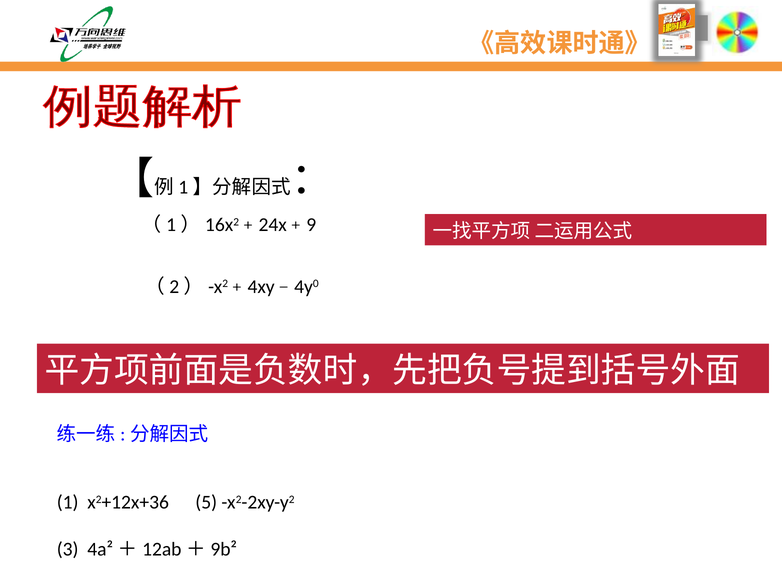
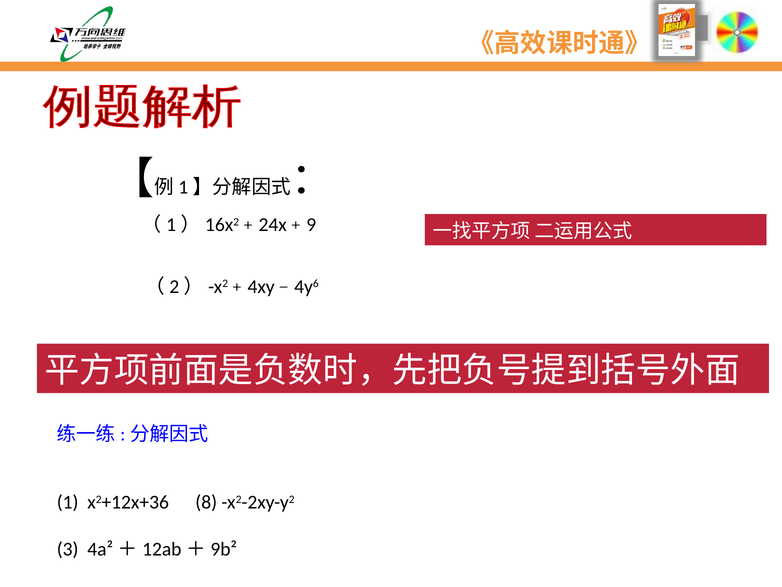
0: 0 -> 6
5: 5 -> 8
